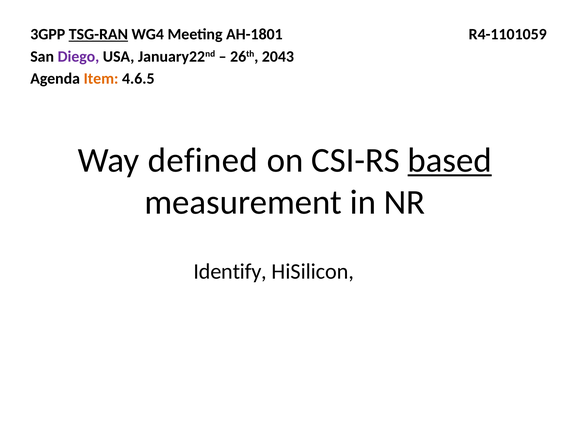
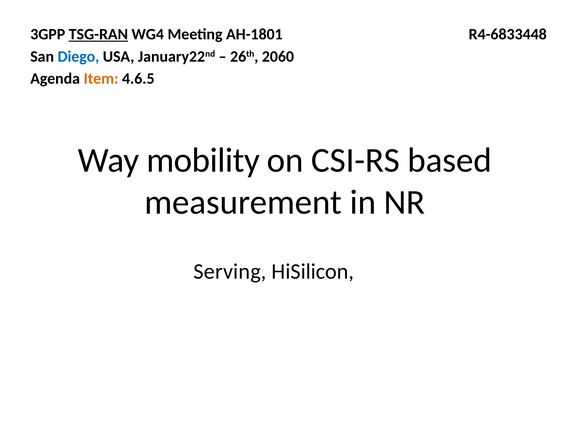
R4-1101059: R4-1101059 -> R4-6833448
Diego colour: purple -> blue
2043: 2043 -> 2060
defined: defined -> mobility
based underline: present -> none
Identify: Identify -> Serving
